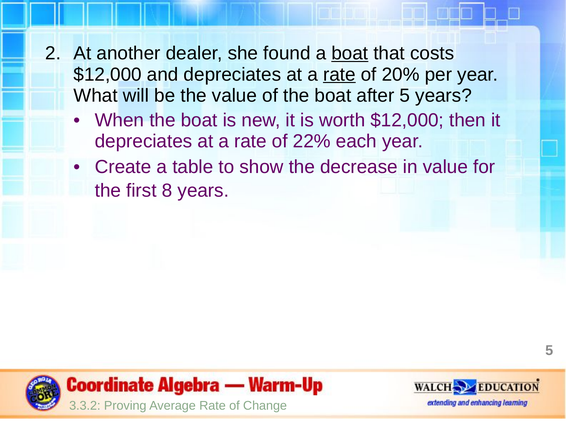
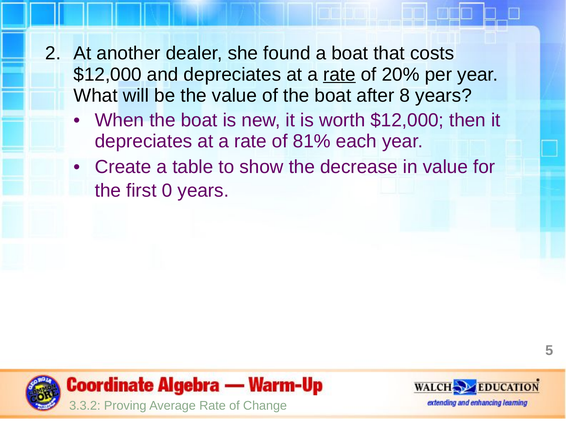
boat at (350, 53) underline: present -> none
after 5: 5 -> 8
22%: 22% -> 81%
8: 8 -> 0
